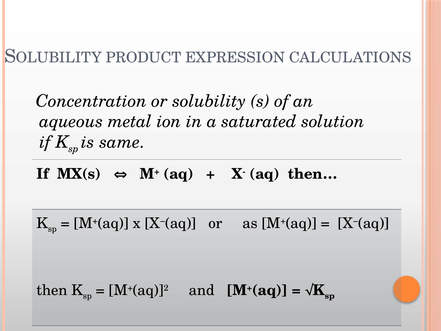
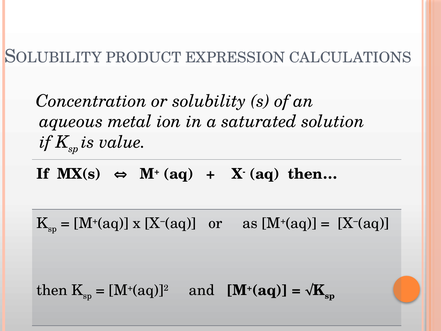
same: same -> value
